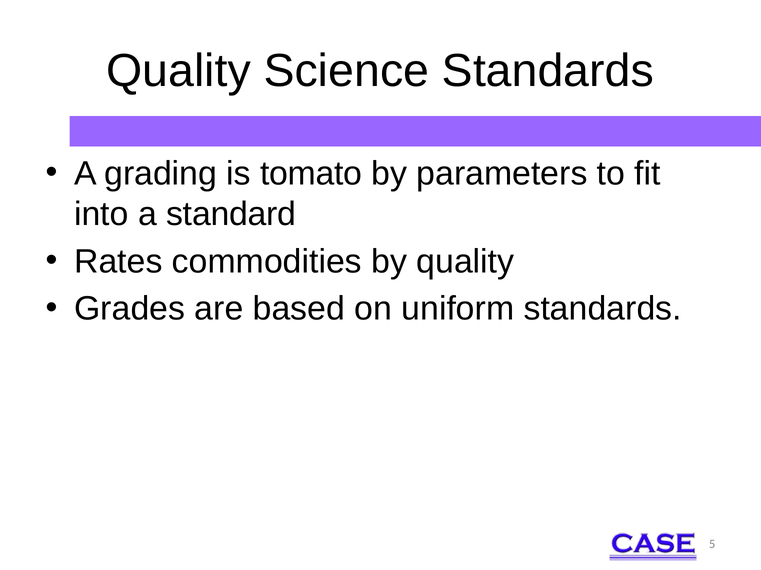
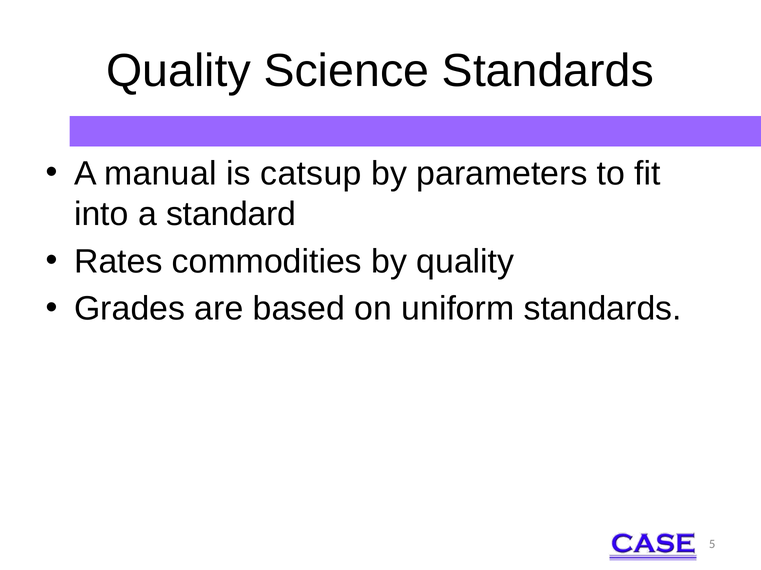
grading: grading -> manual
tomato: tomato -> catsup
